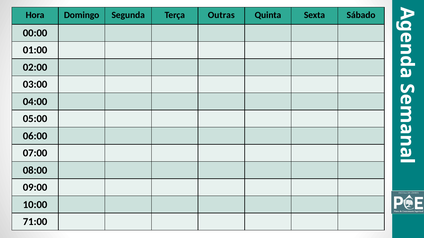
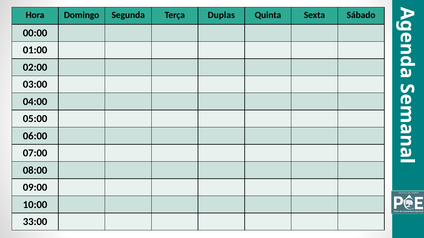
Outras: Outras -> Duplas
71:00: 71:00 -> 33:00
